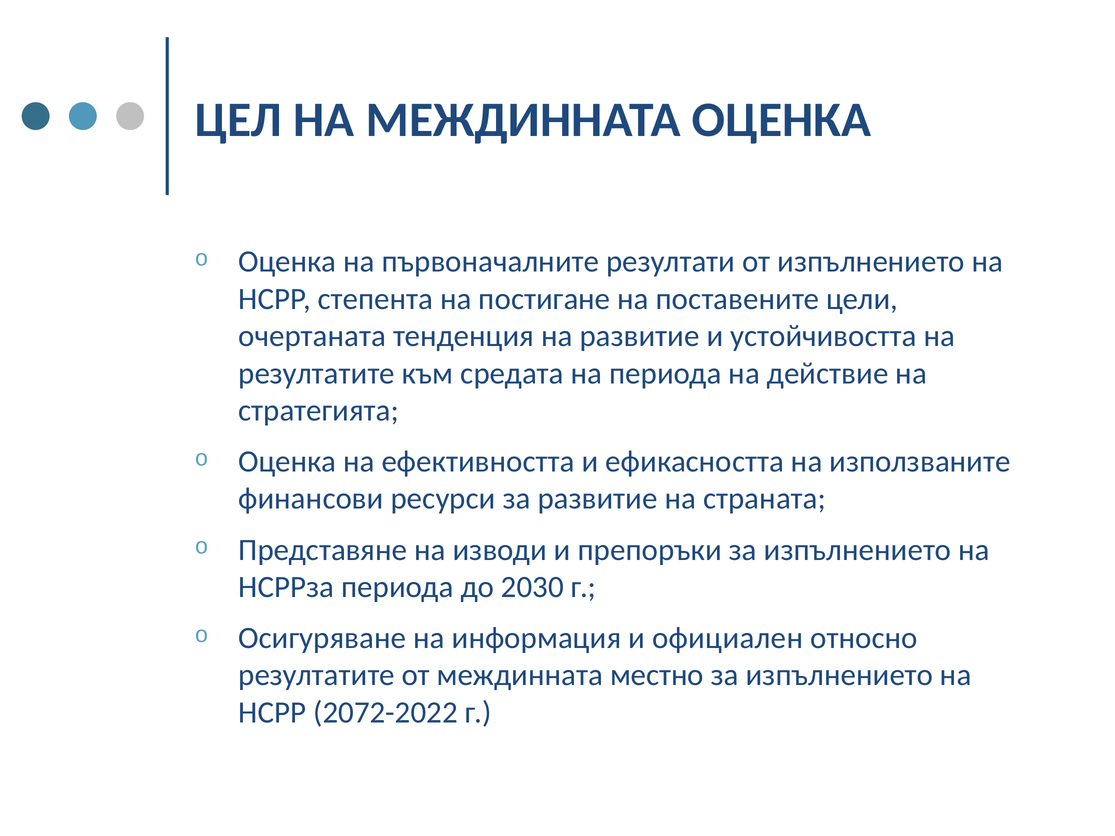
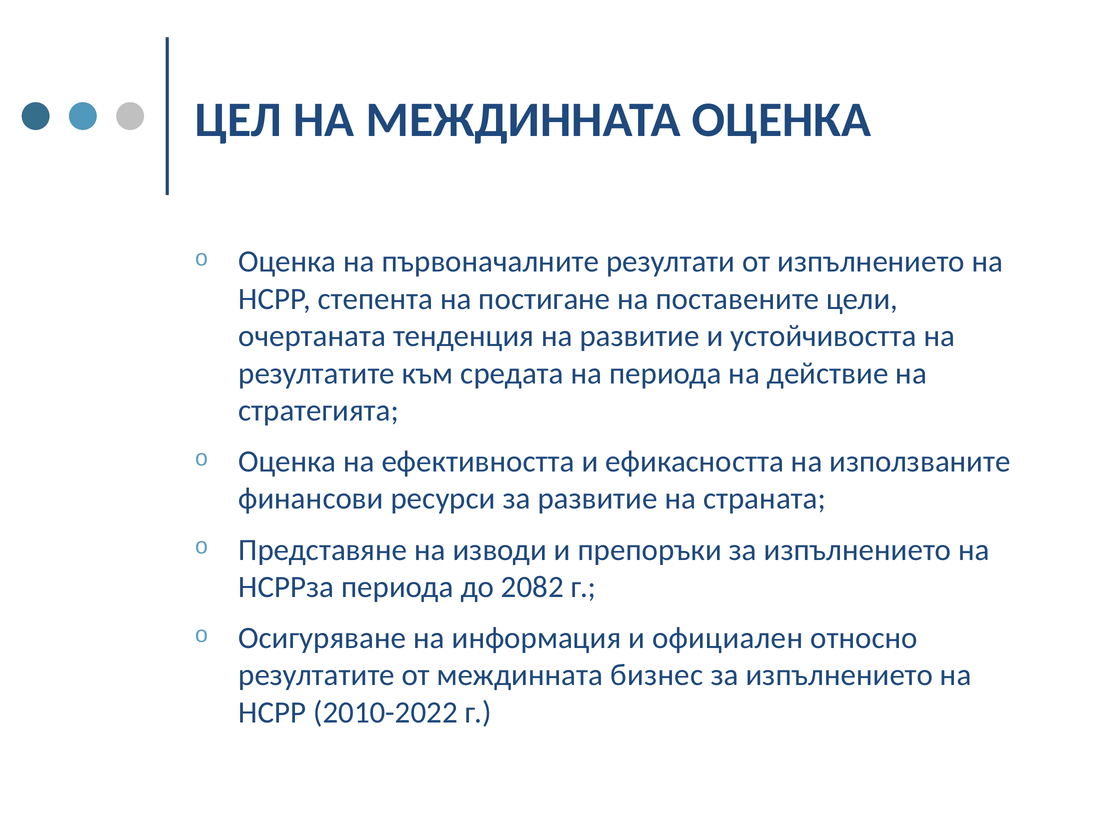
2030: 2030 -> 2082
местно: местно -> бизнес
2072-2022: 2072-2022 -> 2010-2022
